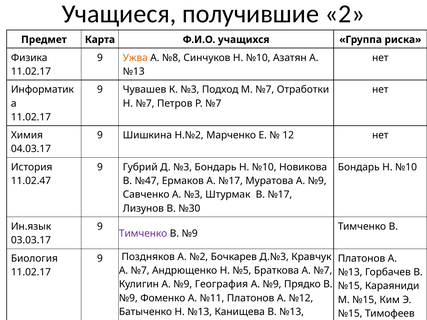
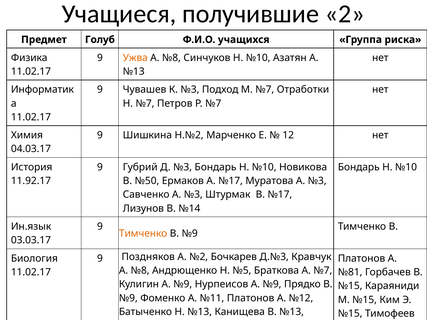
Карта: Карта -> Голуб
11.02.47: 11.02.47 -> 11.92.17
№47: №47 -> №50
Муратова А №9: №9 -> №3
№30: №30 -> №14
Тимченко at (143, 234) colour: purple -> orange
№7 at (140, 271): №7 -> №8
№13 at (350, 272): №13 -> №81
География: География -> Нурпеисов
